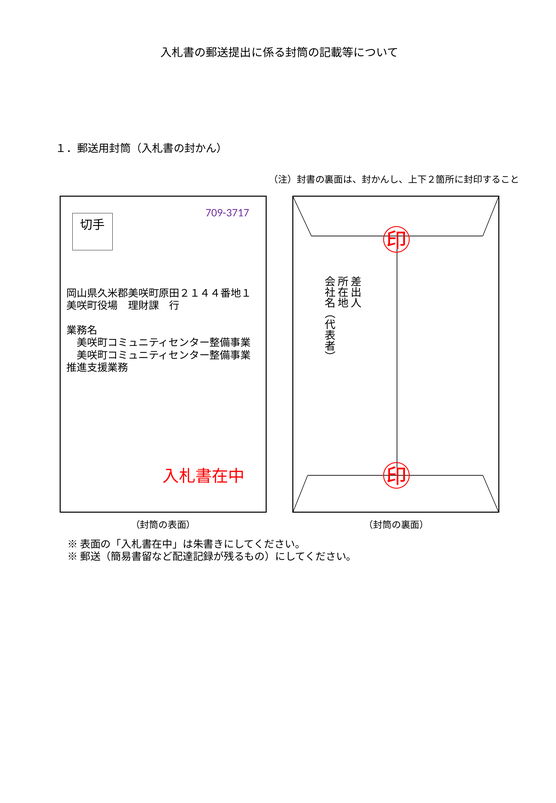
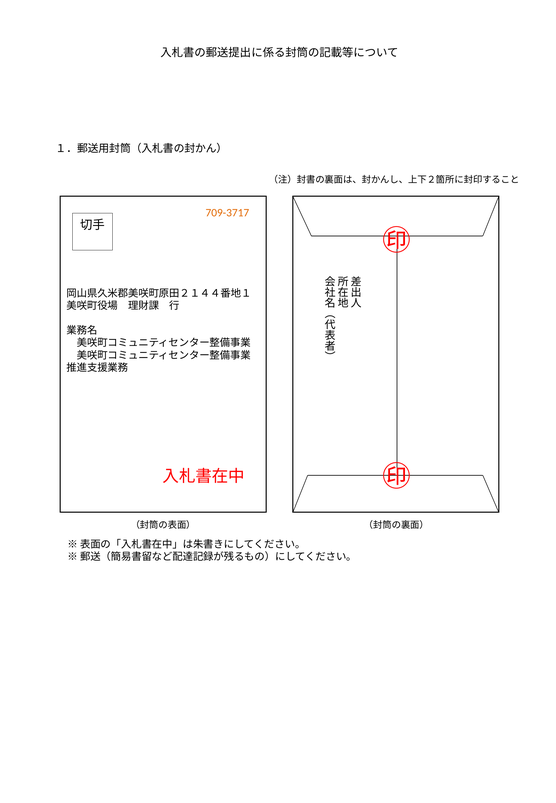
709-3717 colour: purple -> orange
